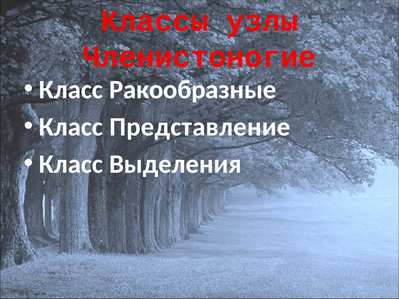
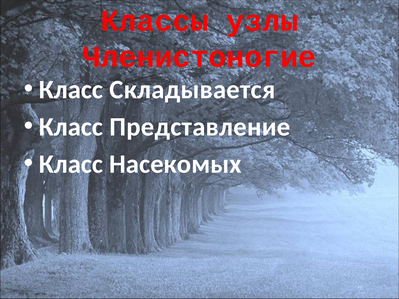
Ракообразные: Ракообразные -> Складывается
Выделения: Выделения -> Насекомых
